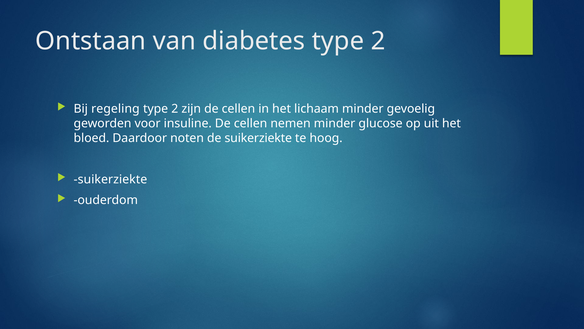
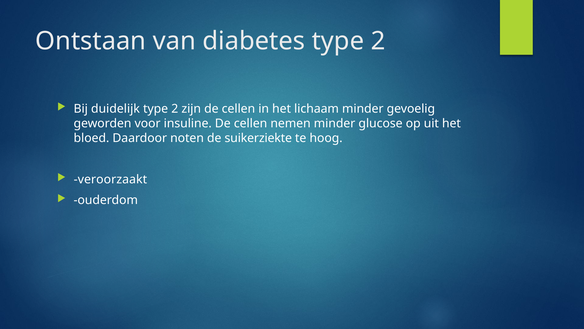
regeling: regeling -> duidelijk
suikerziekte at (110, 179): suikerziekte -> veroorzaakt
